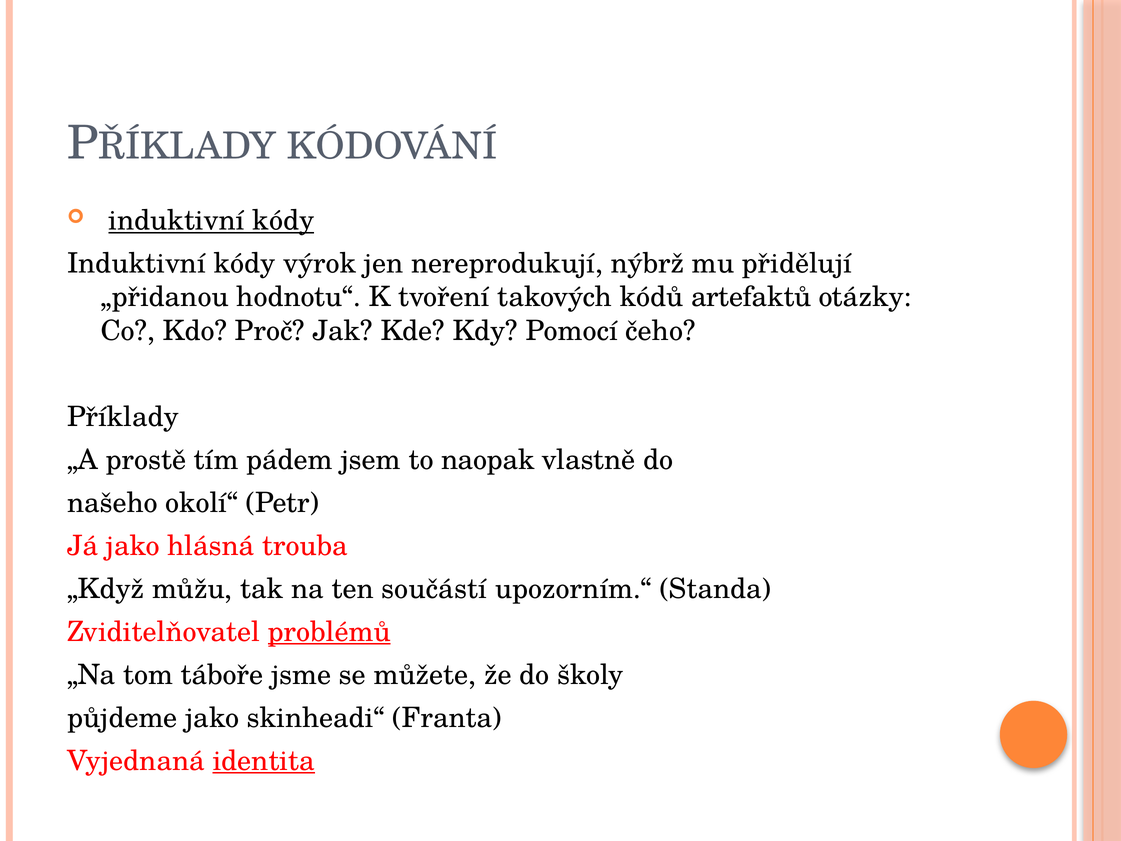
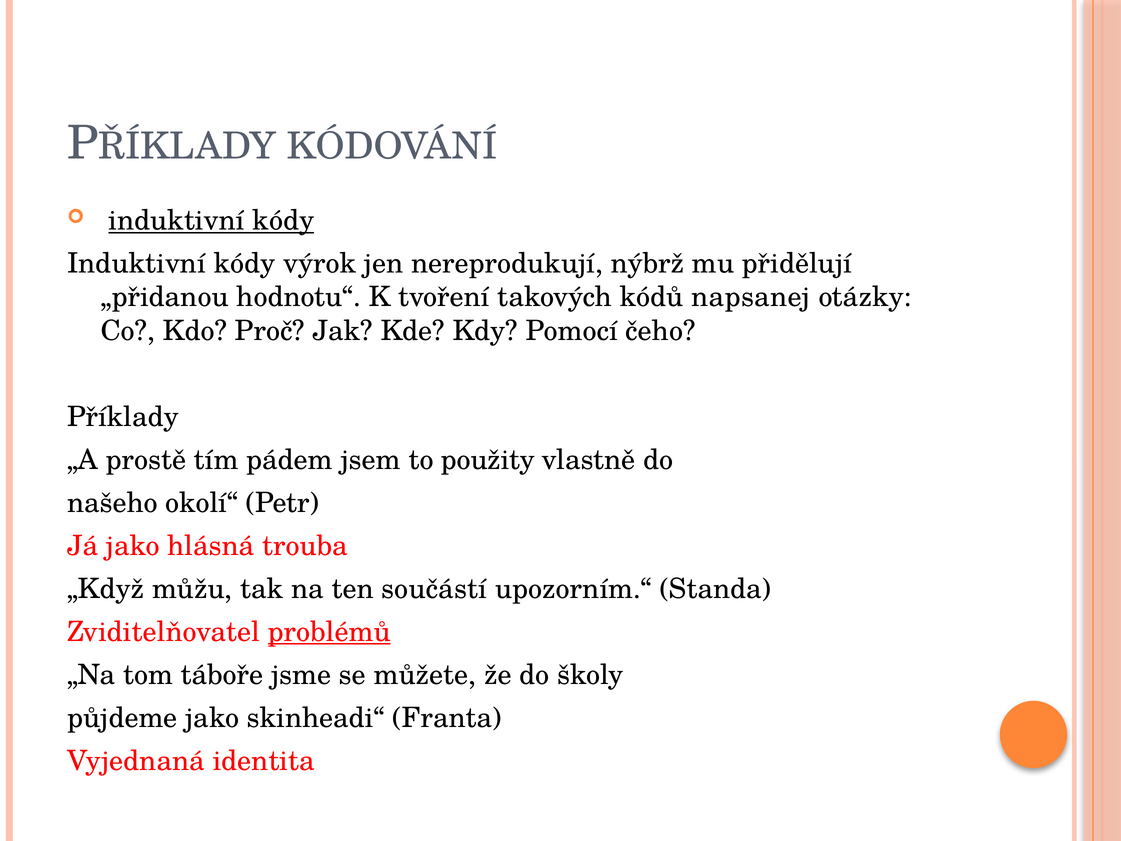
artefaktů: artefaktů -> napsanej
naopak: naopak -> použity
identita underline: present -> none
